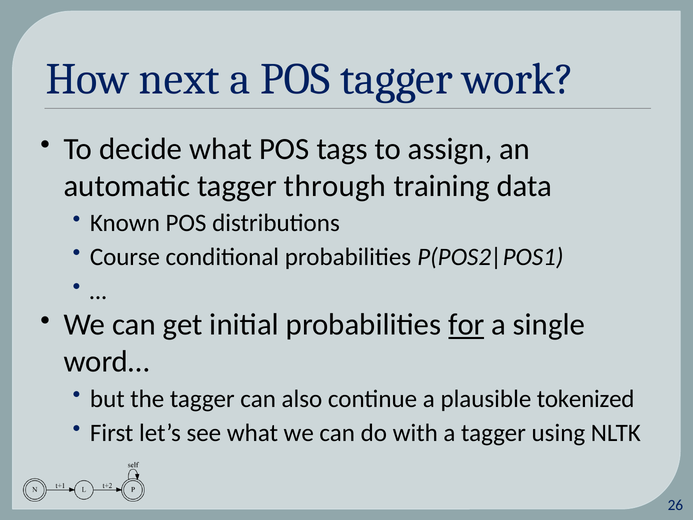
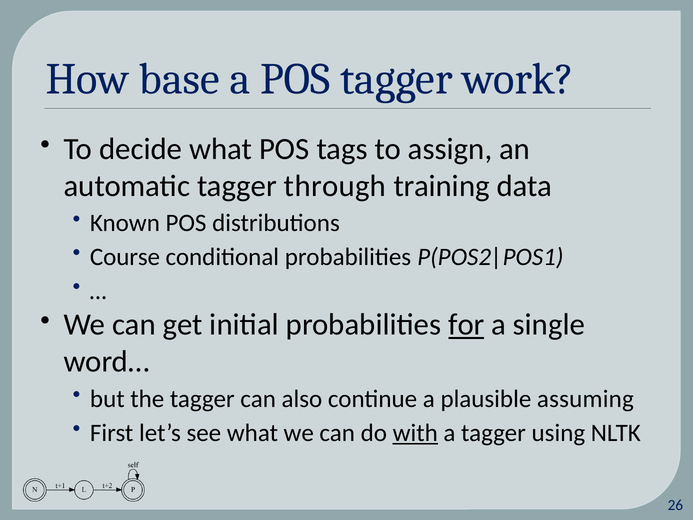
next: next -> base
tokenized: tokenized -> assuming
with underline: none -> present
